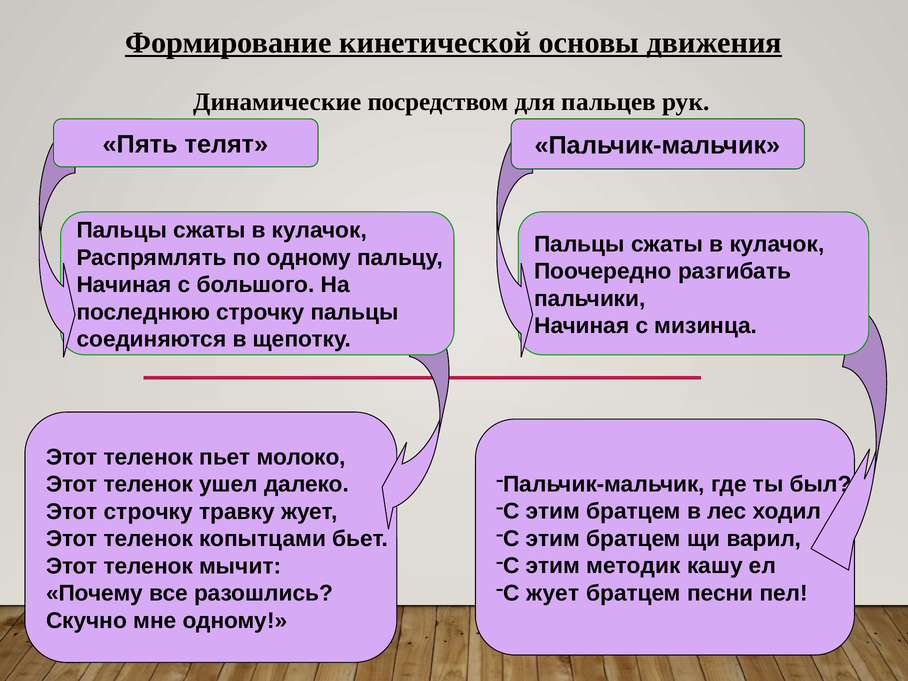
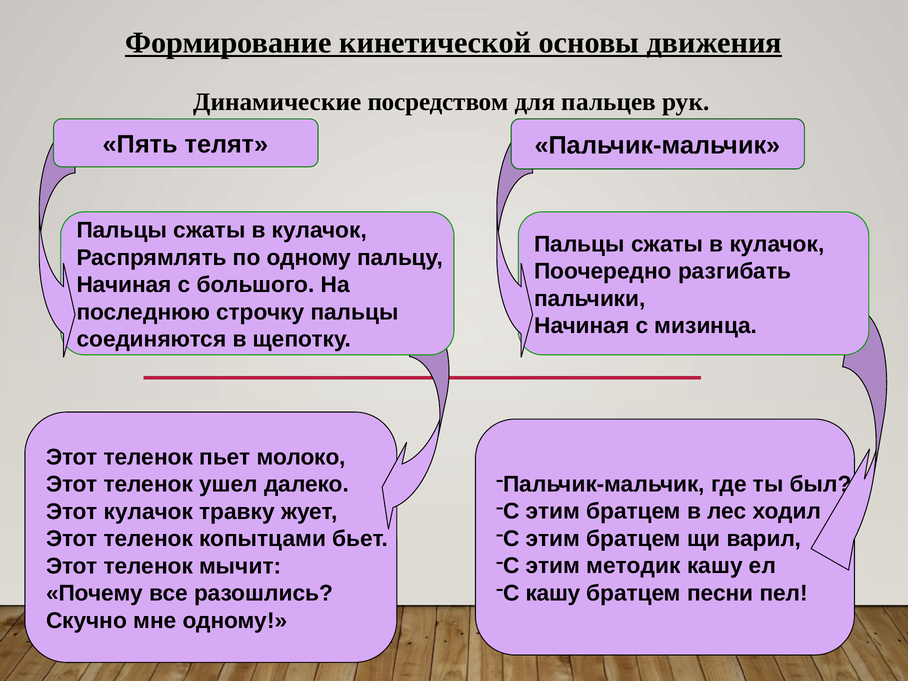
Этот строчку: строчку -> кулачок
С жует: жует -> кашу
